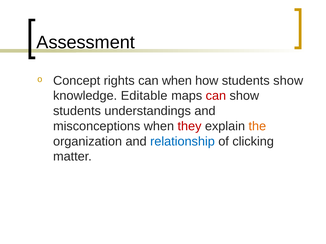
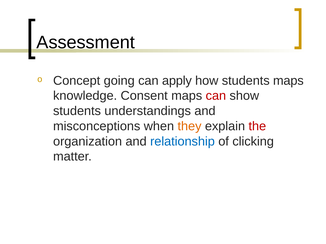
rights: rights -> going
can when: when -> apply
students show: show -> maps
Editable: Editable -> Consent
they colour: red -> orange
the colour: orange -> red
